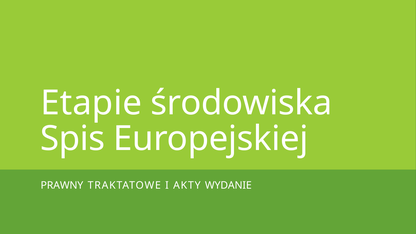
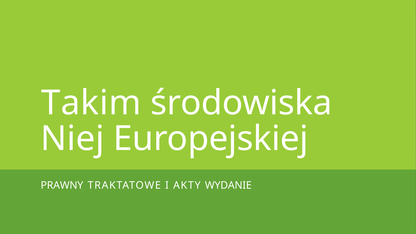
Etapie: Etapie -> Takim
Spis: Spis -> Niej
